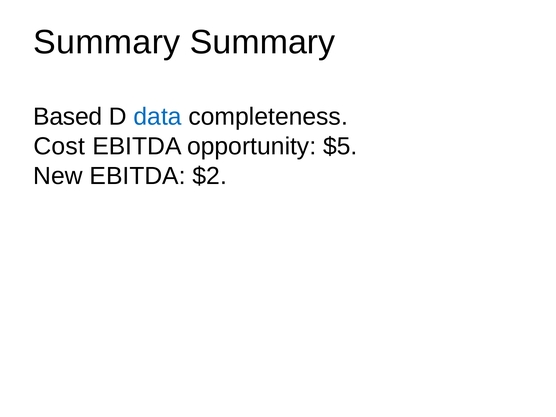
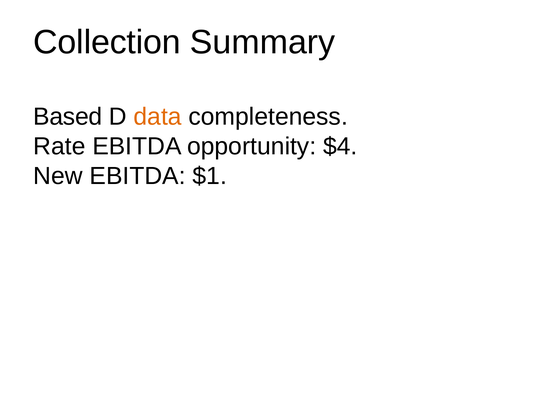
Summary at (107, 42): Summary -> Collection
data colour: blue -> orange
Cost: Cost -> Rate
$5: $5 -> $4
$2: $2 -> $1
